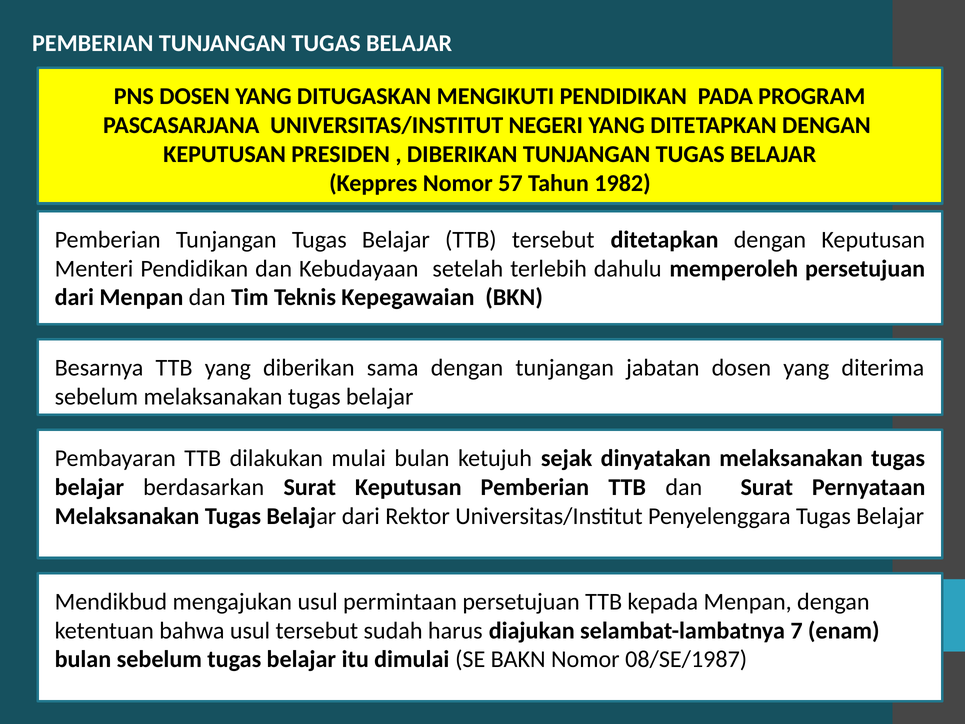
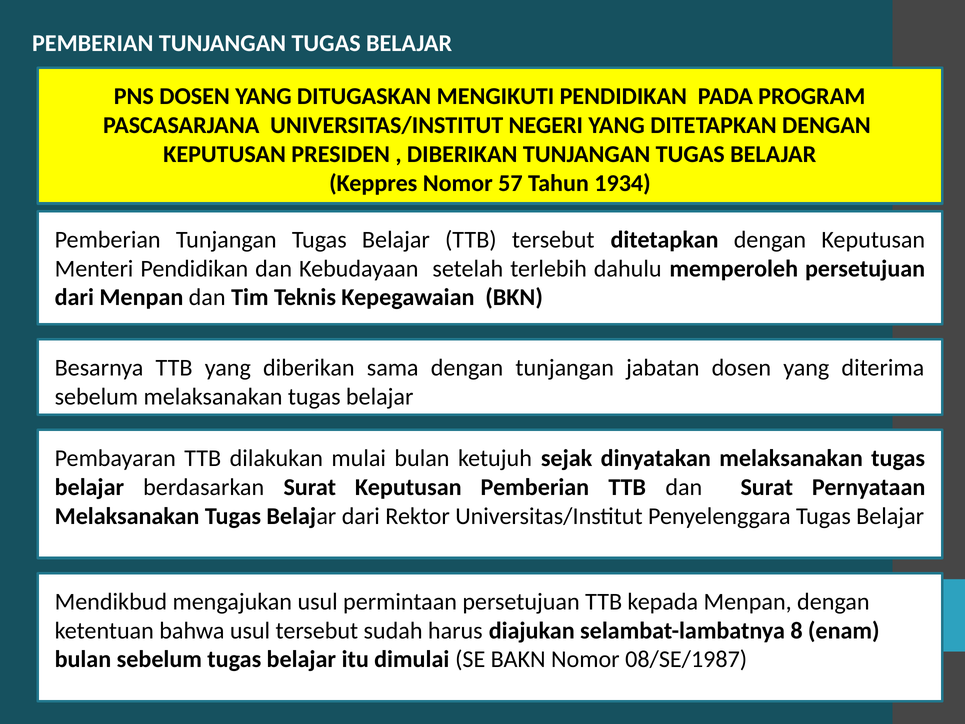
1982: 1982 -> 1934
7: 7 -> 8
